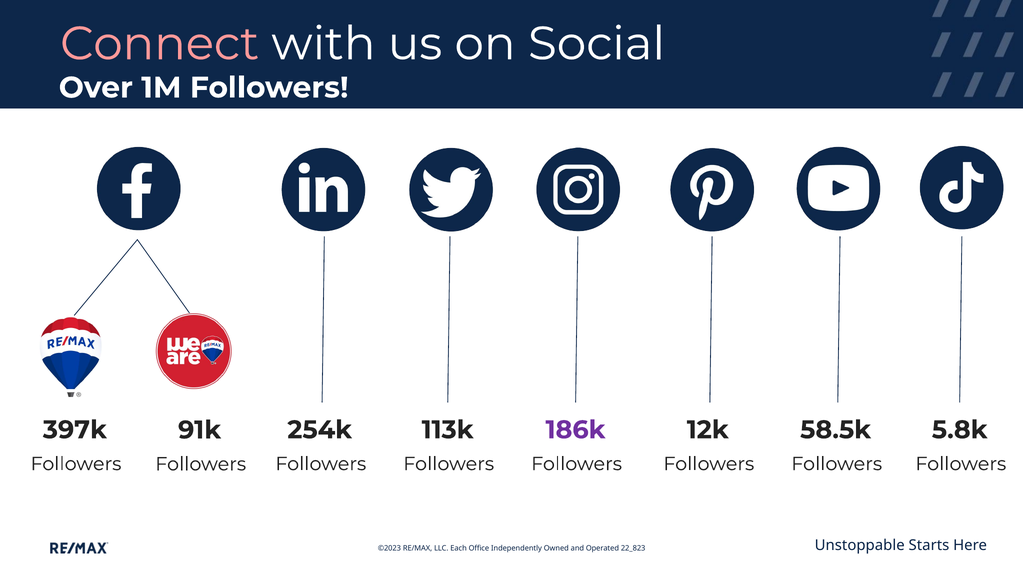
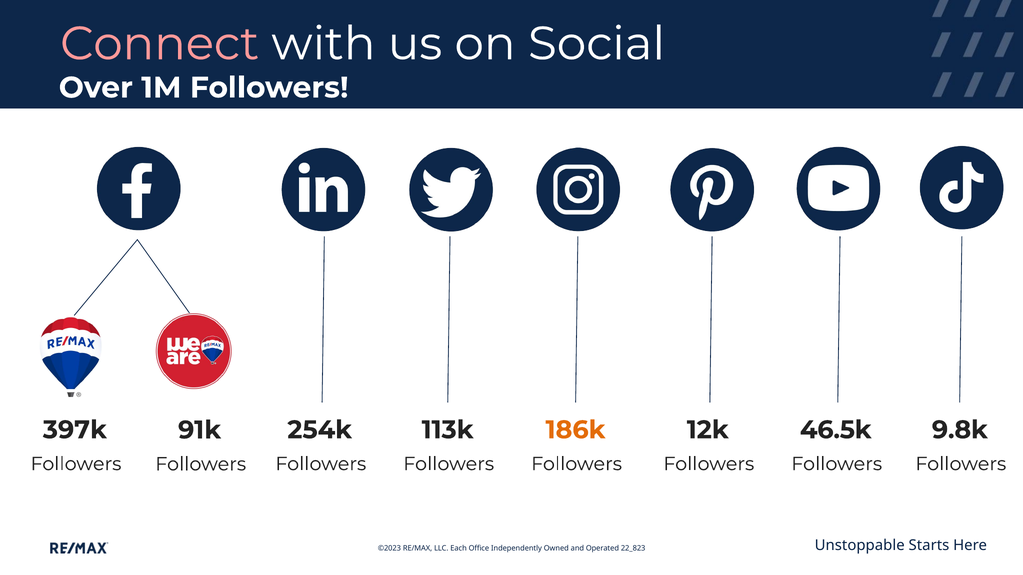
186k colour: purple -> orange
58.5k: 58.5k -> 46.5k
5.8k: 5.8k -> 9.8k
